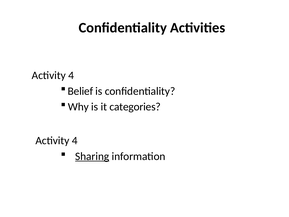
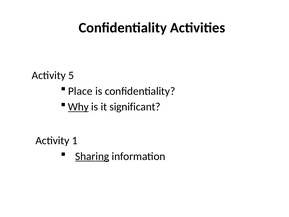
4 at (71, 75): 4 -> 5
Belief: Belief -> Place
Why underline: none -> present
categories: categories -> significant
4 at (75, 140): 4 -> 1
